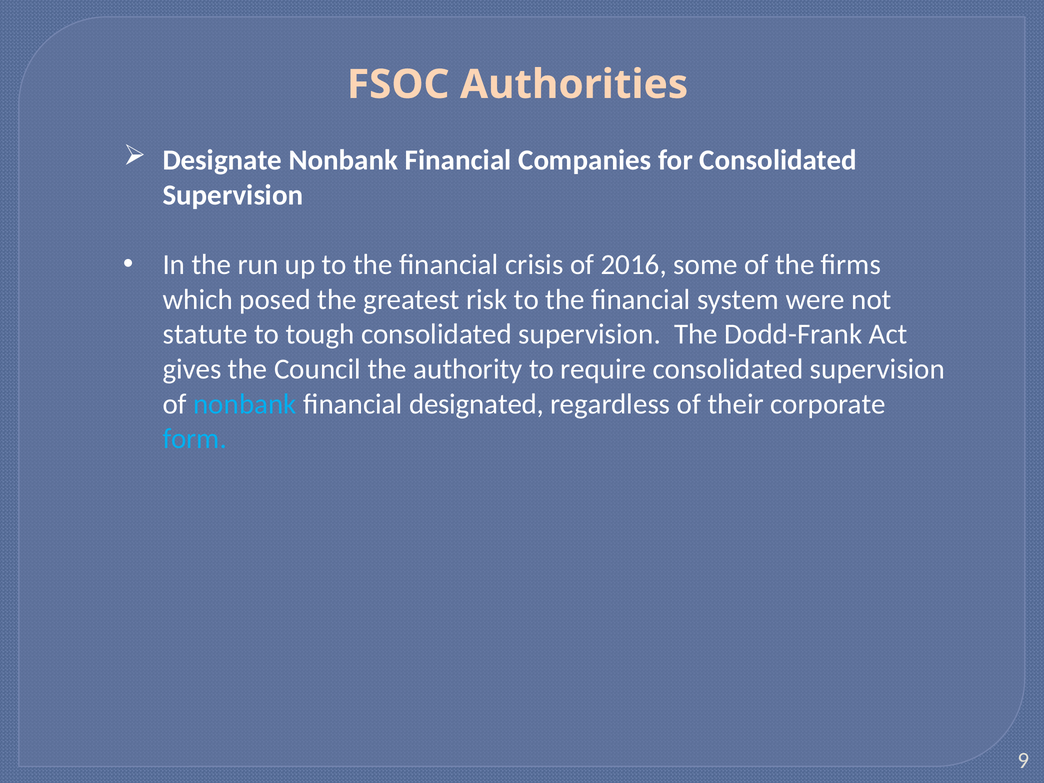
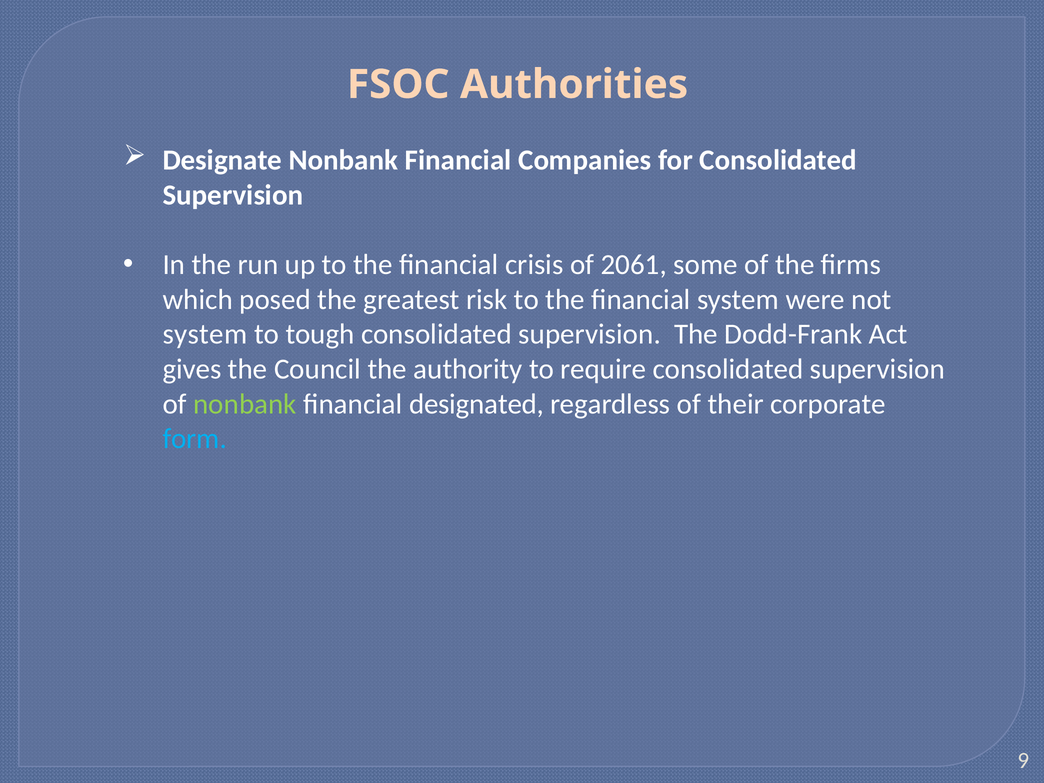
2016: 2016 -> 2061
statute at (205, 334): statute -> system
nonbank at (245, 404) colour: light blue -> light green
